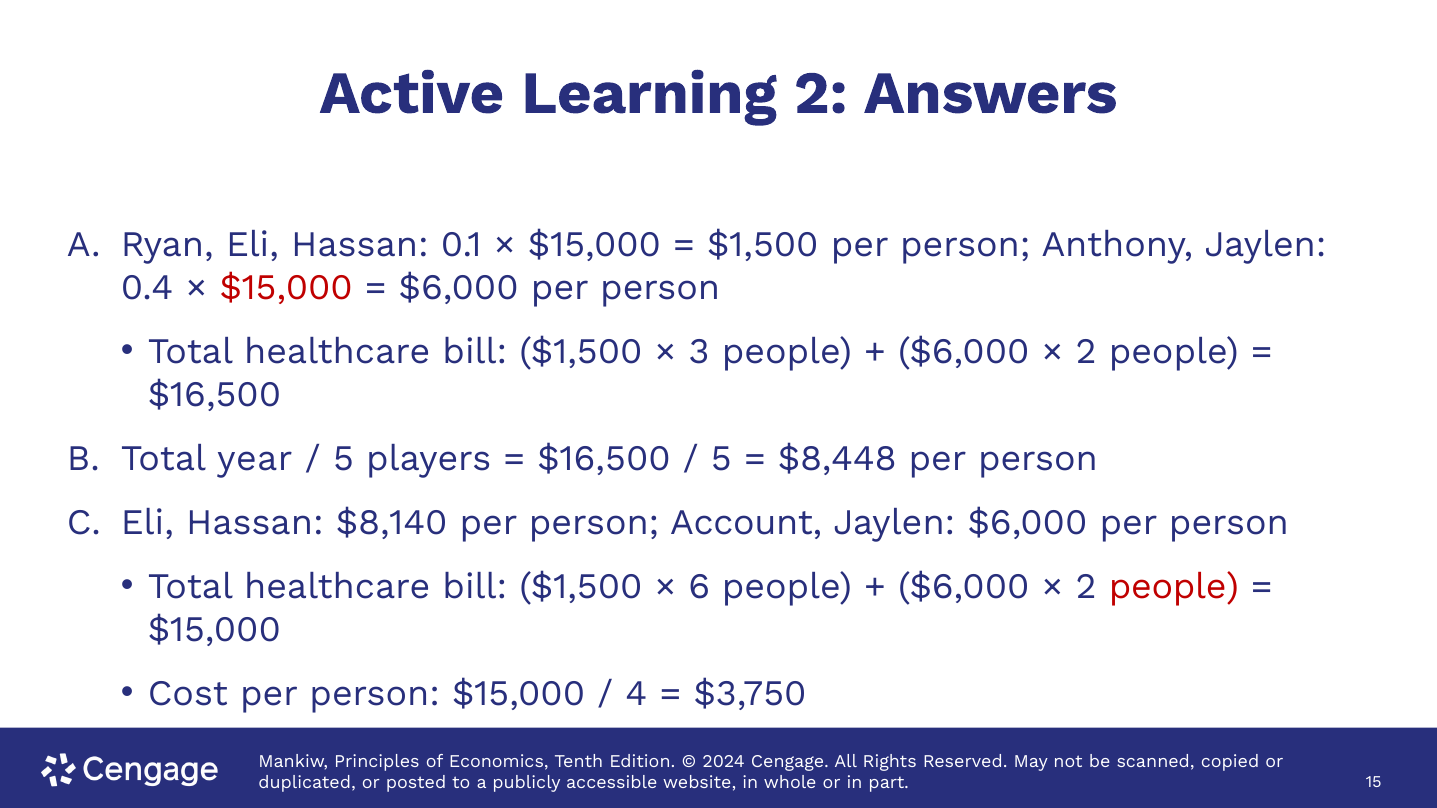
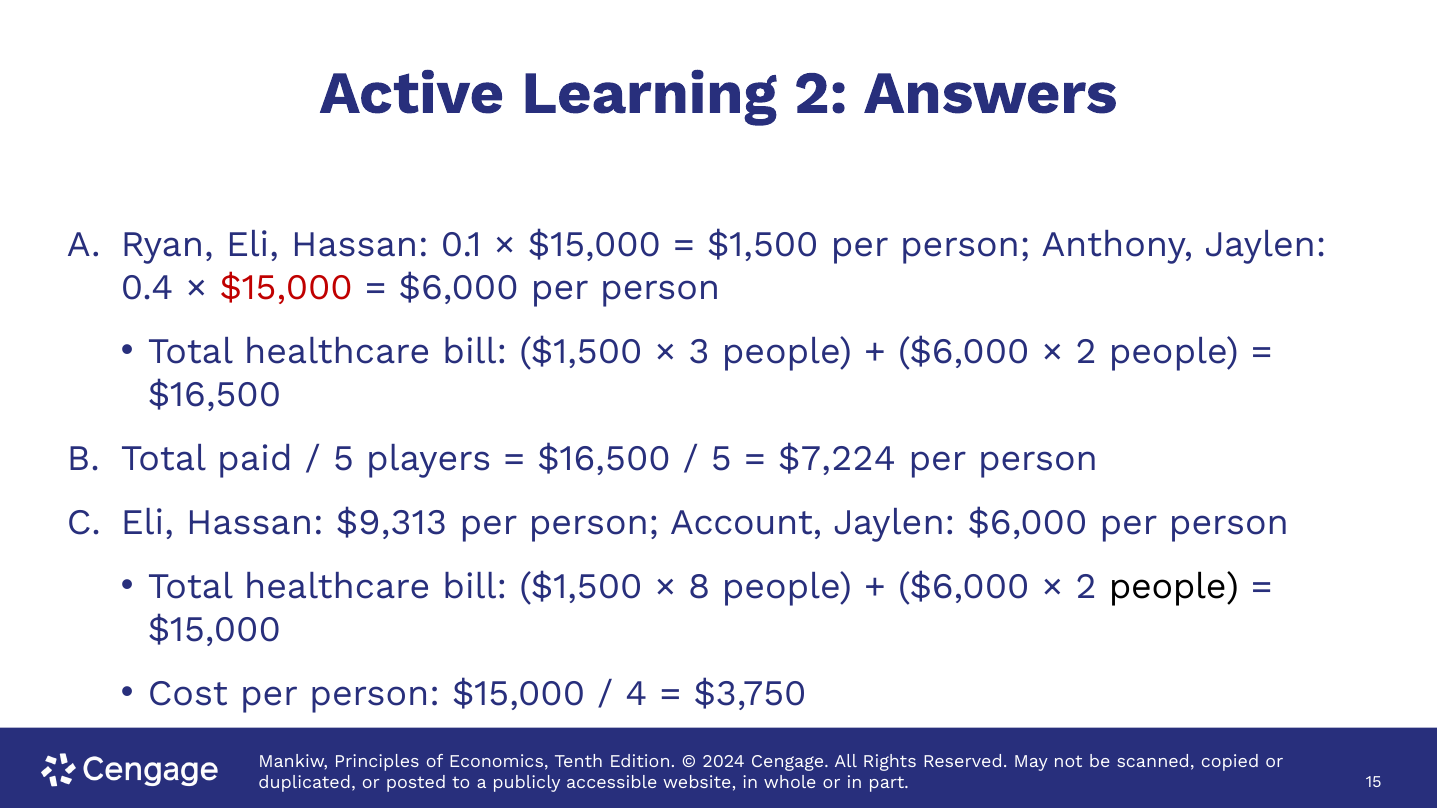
year: year -> paid
$8,448: $8,448 -> $7,224
$8,140: $8,140 -> $9,313
6: 6 -> 8
people at (1174, 587) colour: red -> black
